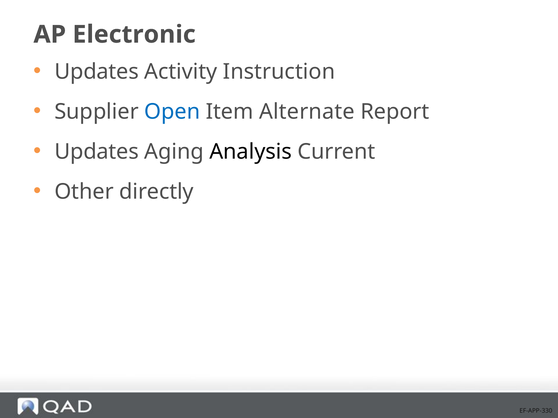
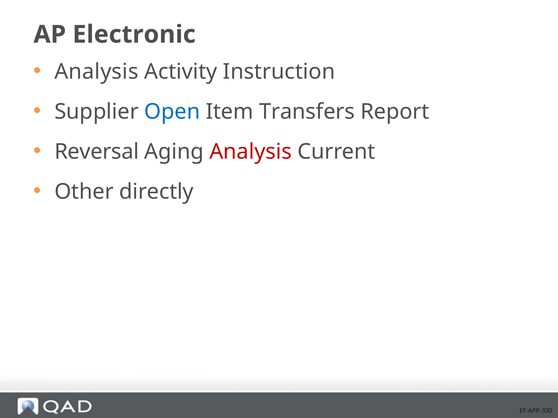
Updates at (97, 72): Updates -> Analysis
Alternate: Alternate -> Transfers
Updates at (97, 152): Updates -> Reversal
Analysis at (251, 152) colour: black -> red
